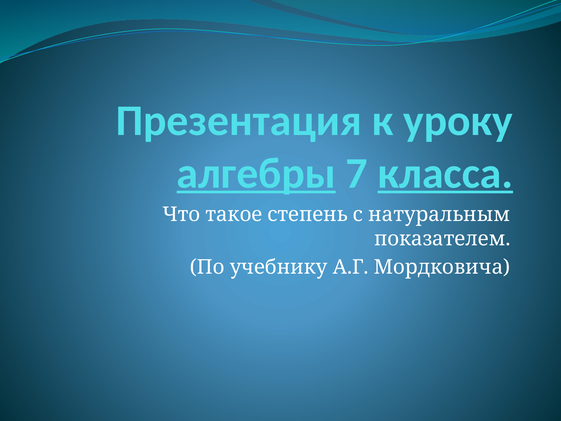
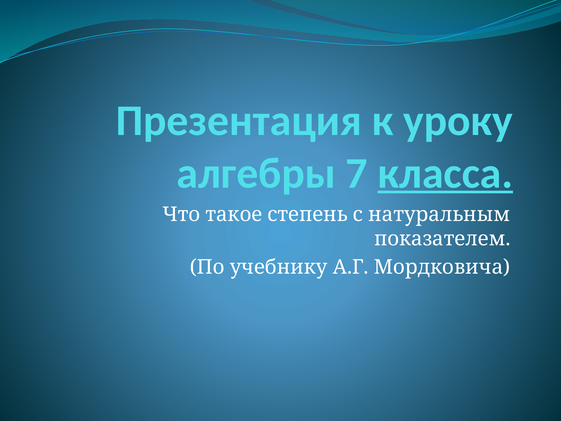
алгебры underline: present -> none
